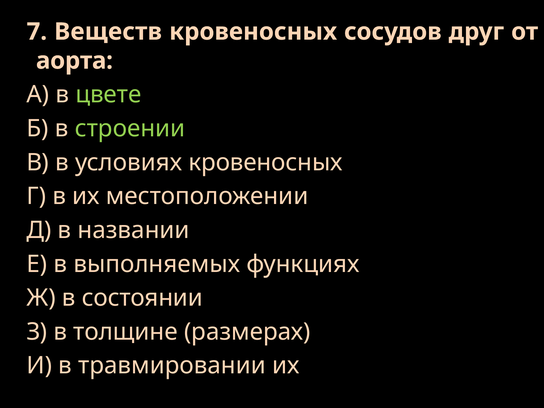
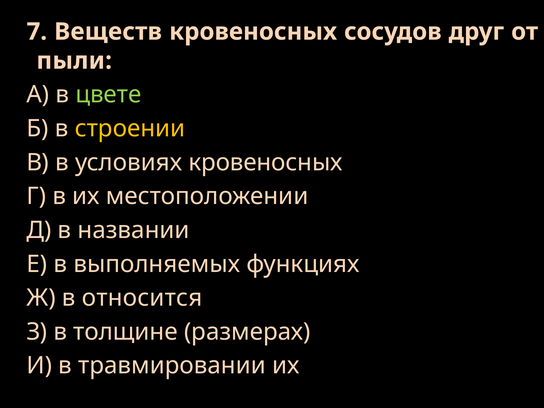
аорта: аорта -> пыли
строении colour: light green -> yellow
состоянии: состоянии -> относится
